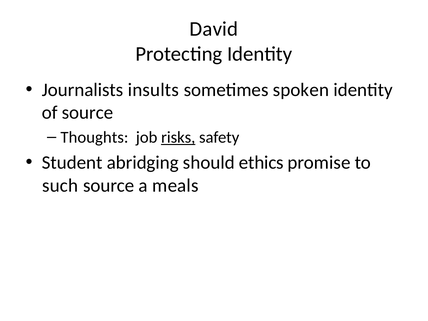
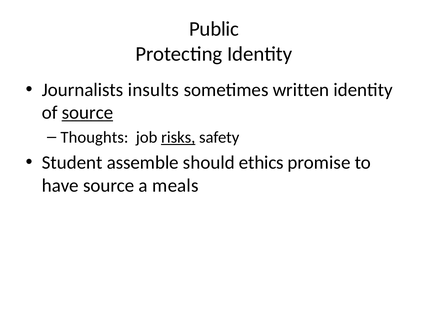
David: David -> Public
spoken: spoken -> written
source at (88, 113) underline: none -> present
abridging: abridging -> assemble
such: such -> have
